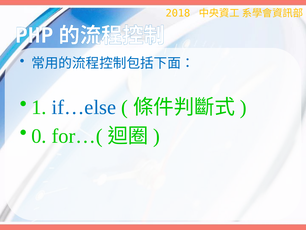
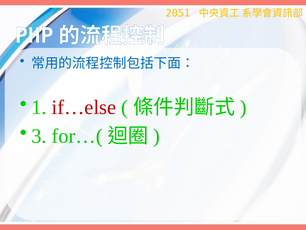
2018: 2018 -> 2051
if…else colour: blue -> red
0: 0 -> 3
